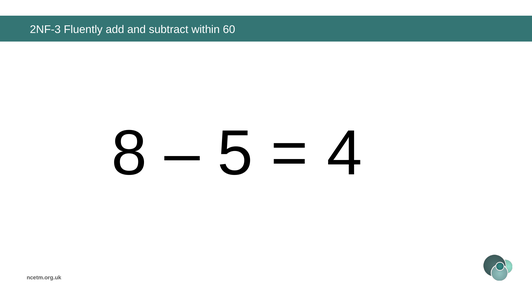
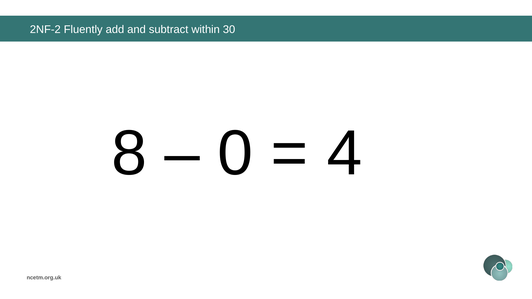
2NF-3: 2NF-3 -> 2NF-2
60: 60 -> 30
5: 5 -> 0
